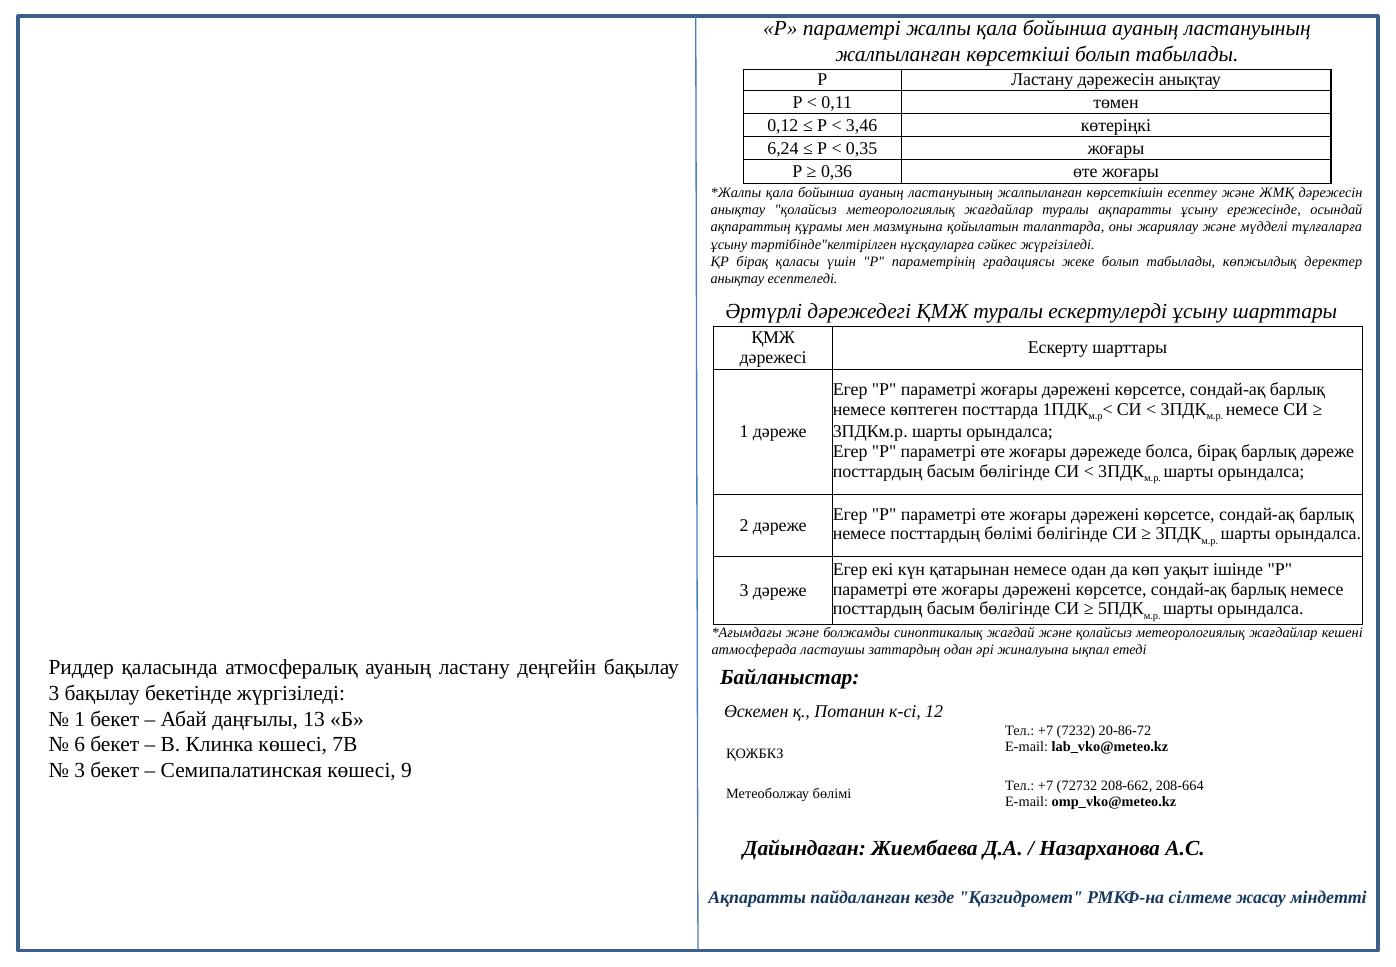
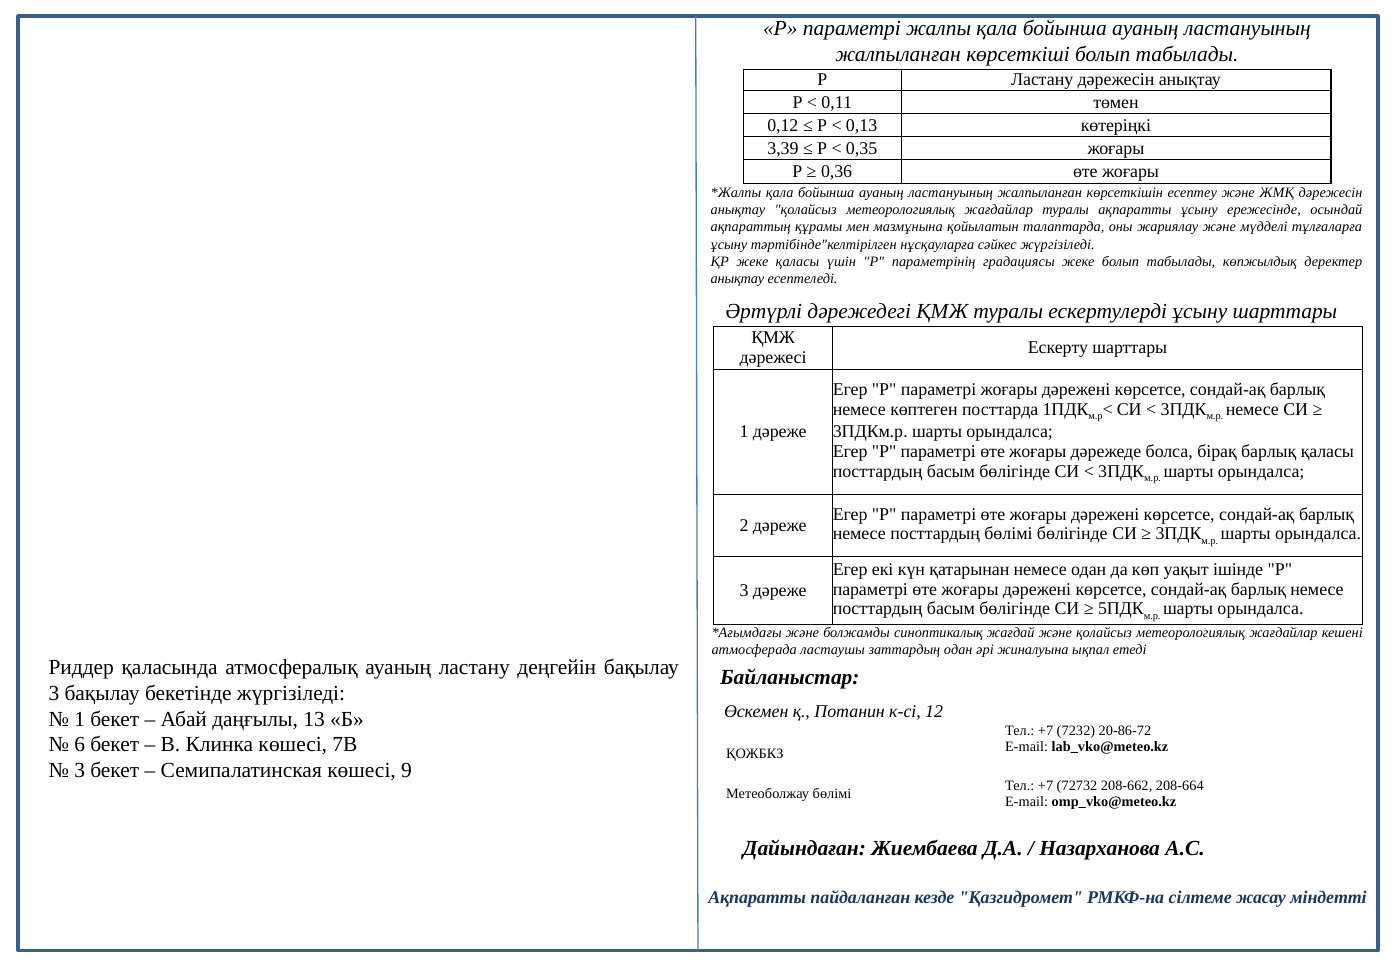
3,46: 3,46 -> 0,13
6,24: 6,24 -> 3,39
ҚР бірақ: бірақ -> жеке
барлық дәреже: дәреже -> қаласы
